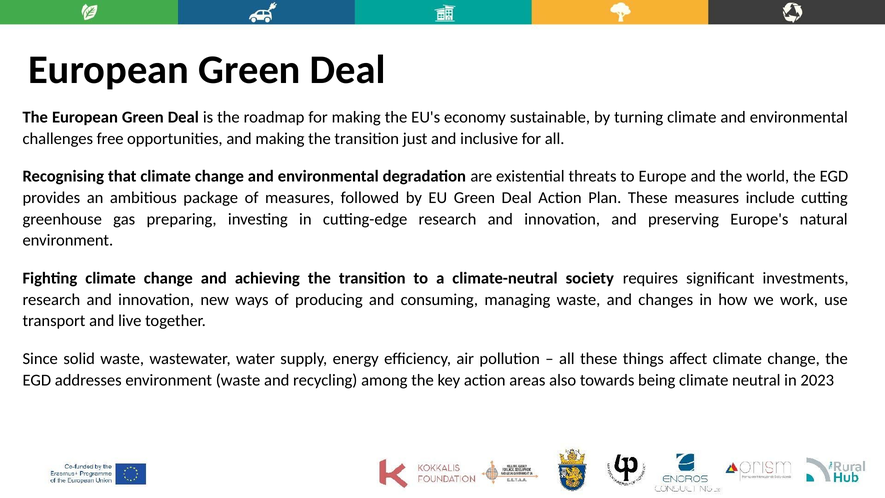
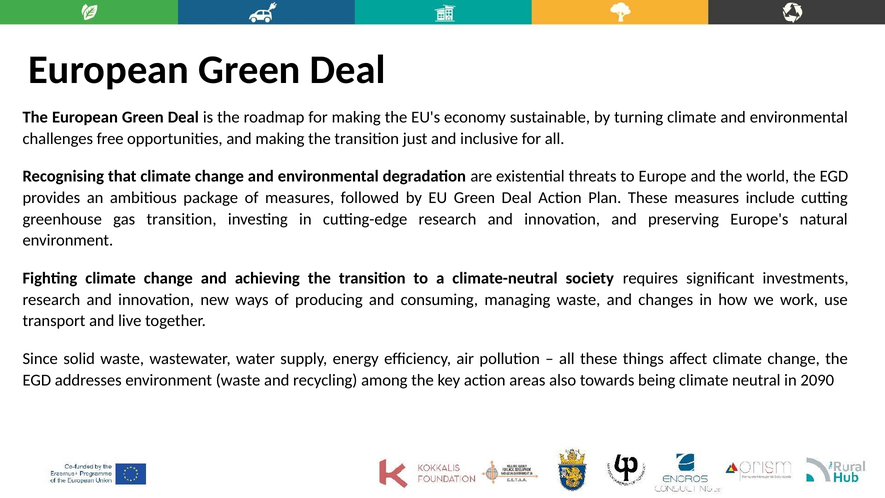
gas preparing: preparing -> transition
2023: 2023 -> 2090
